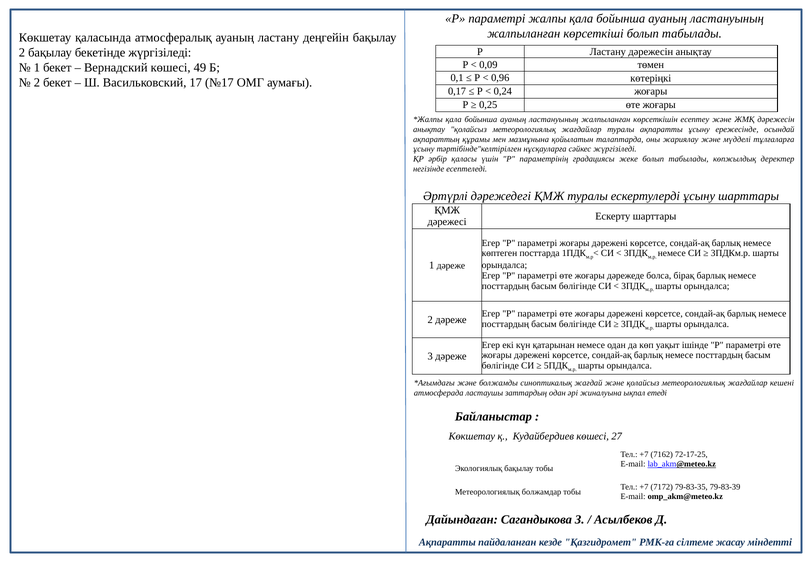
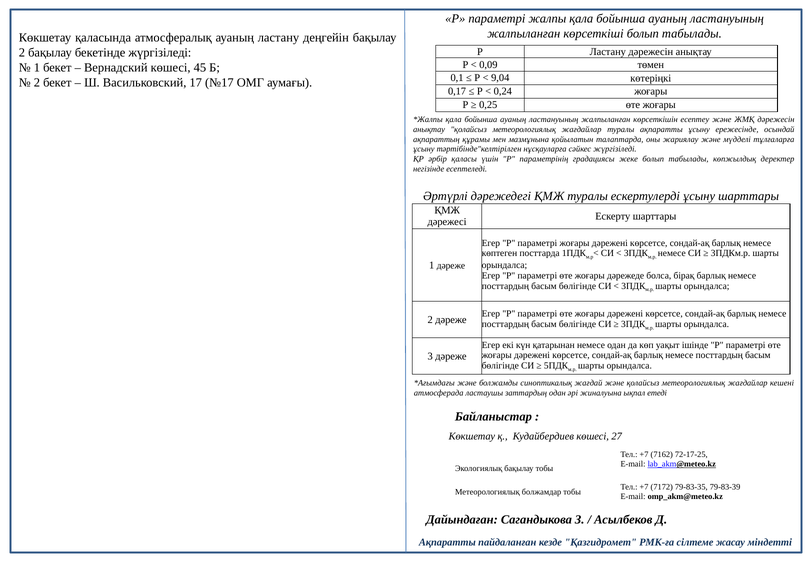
49: 49 -> 45
0,96: 0,96 -> 9,04
